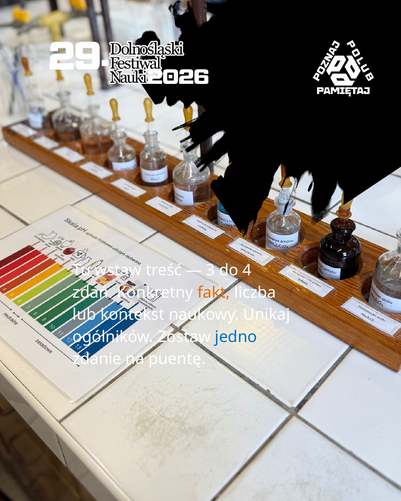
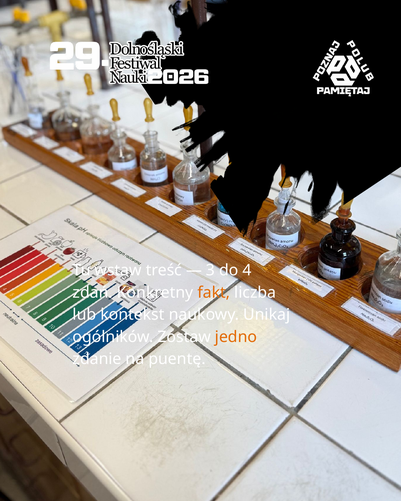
jedno colour: blue -> orange
